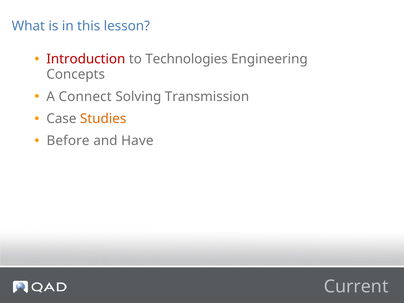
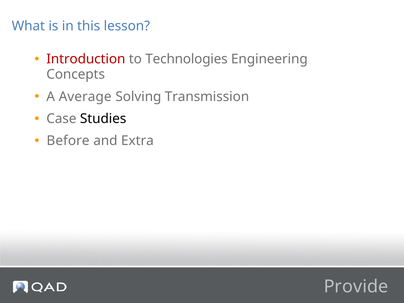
Connect: Connect -> Average
Studies colour: orange -> black
Have: Have -> Extra
Current: Current -> Provide
